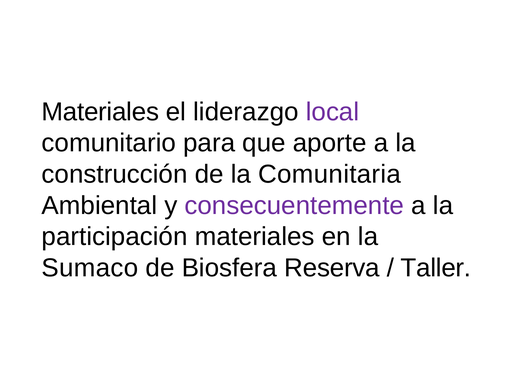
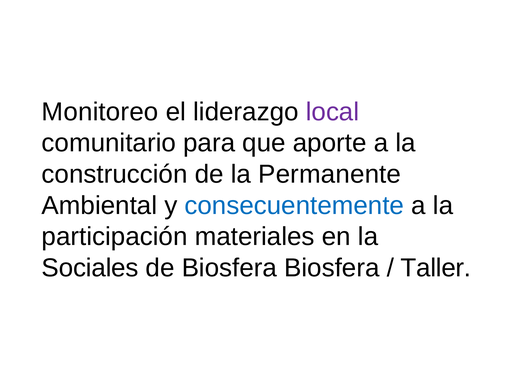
Materiales at (100, 112): Materiales -> Monitoreo
Comunitaria: Comunitaria -> Permanente
consecuentemente colour: purple -> blue
Sumaco: Sumaco -> Sociales
Biosfera Reserva: Reserva -> Biosfera
